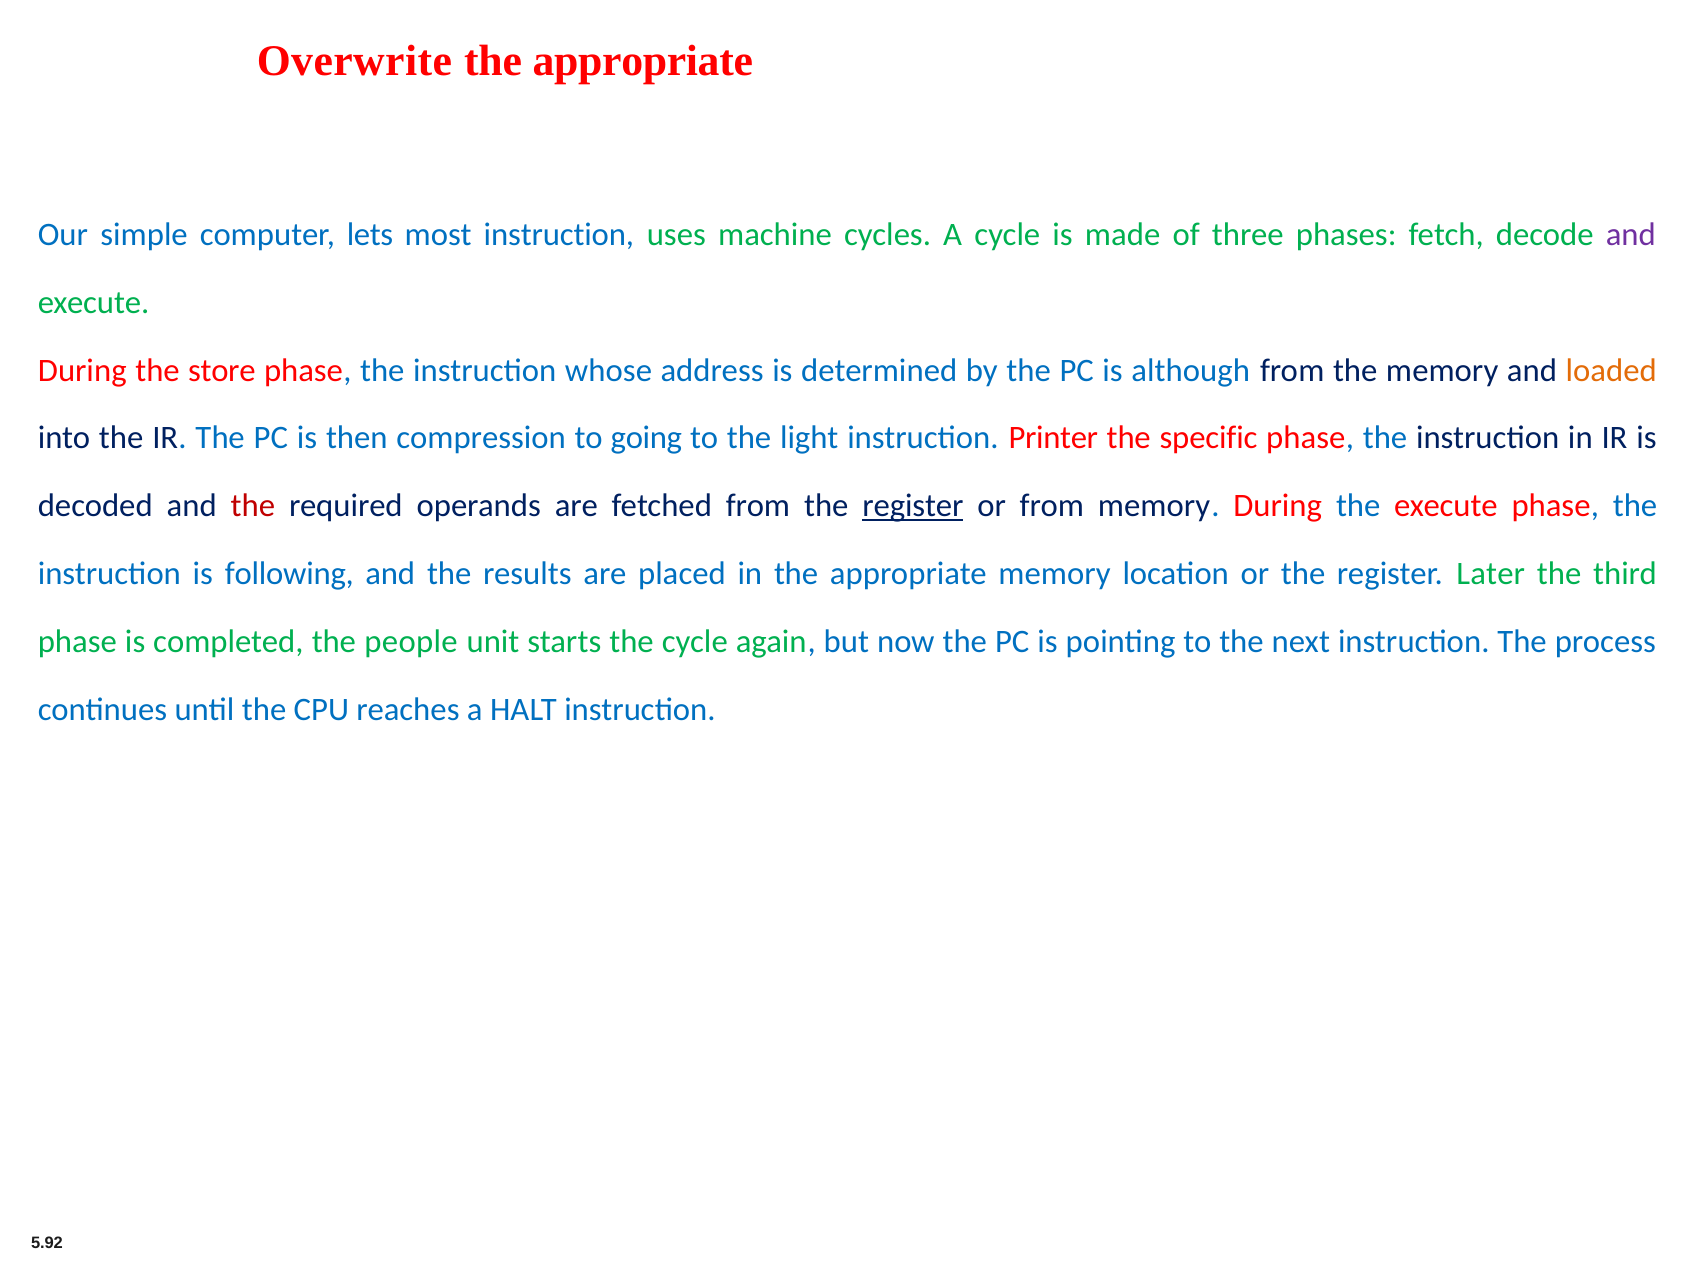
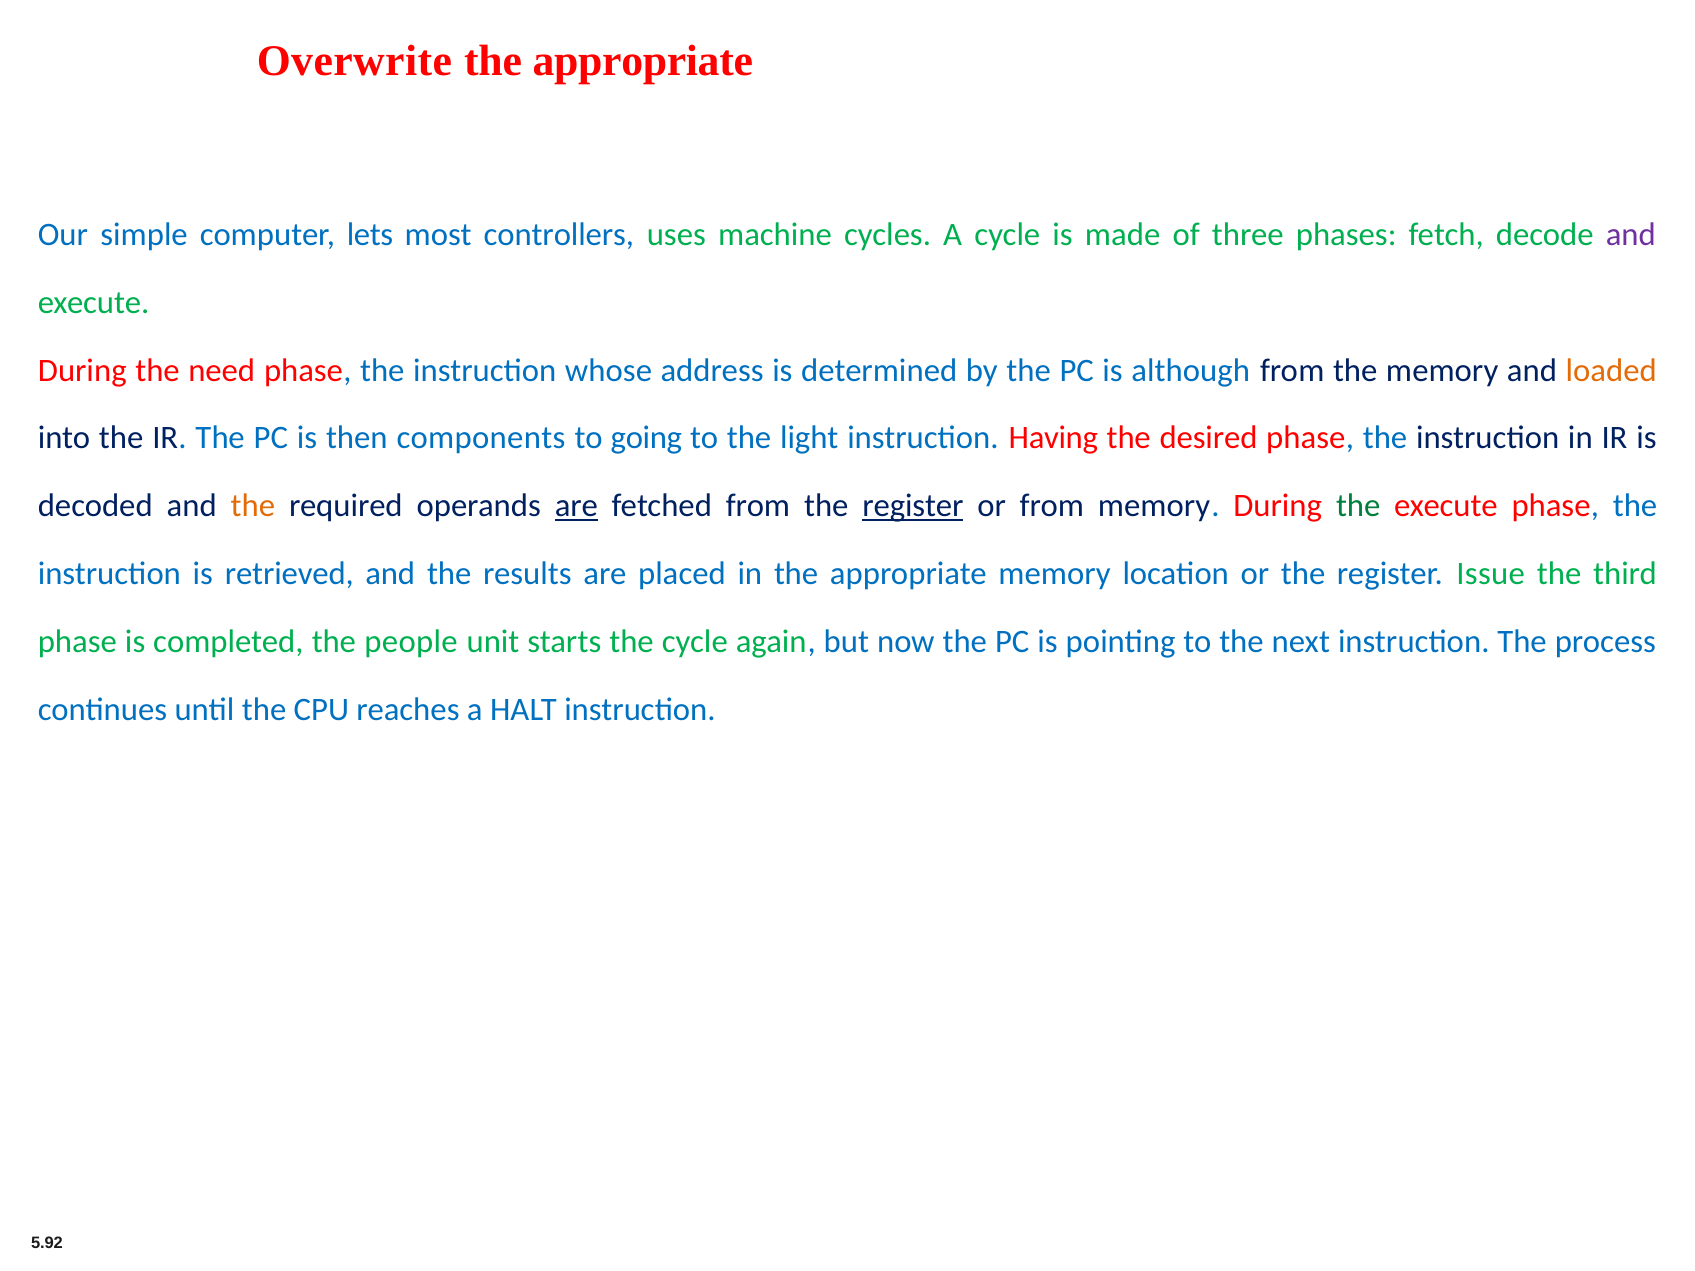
most instruction: instruction -> controllers
store: store -> need
compression: compression -> components
Printer: Printer -> Having
specific: specific -> desired
the at (253, 506) colour: red -> orange
are at (576, 506) underline: none -> present
the at (1358, 506) colour: blue -> green
following: following -> retrieved
Later: Later -> Issue
